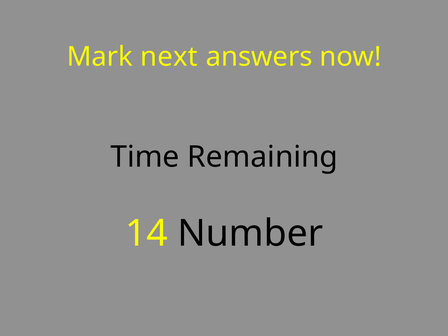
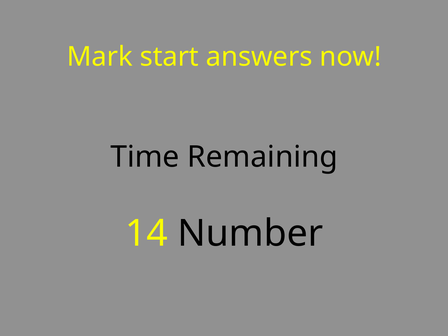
next: next -> start
